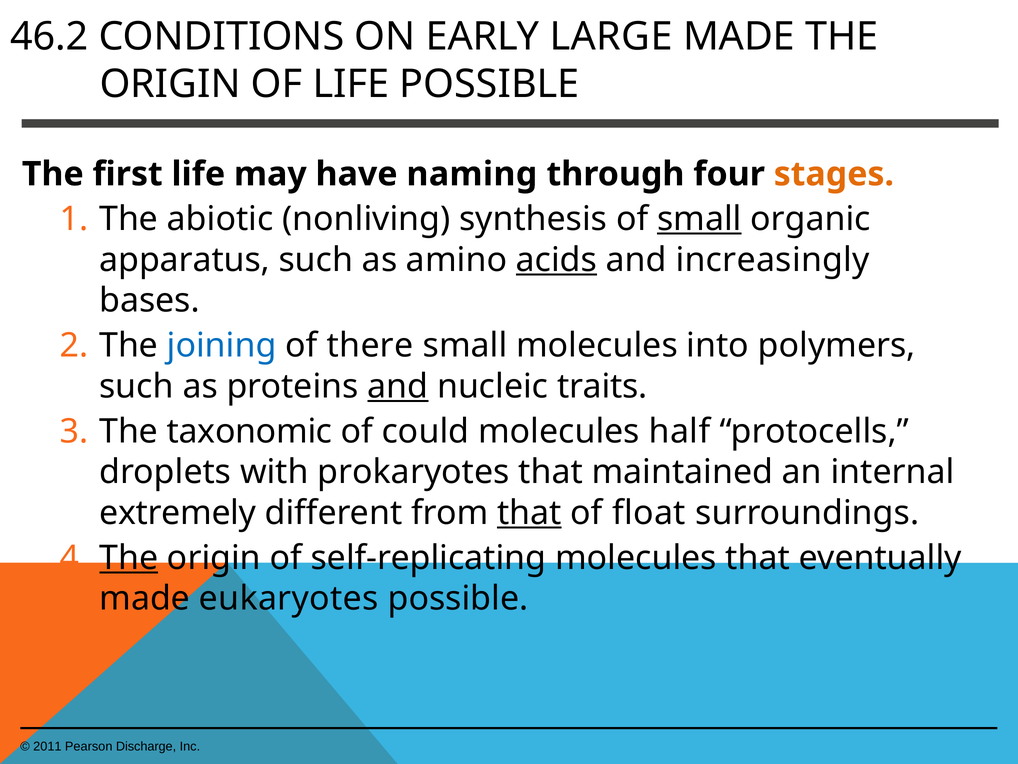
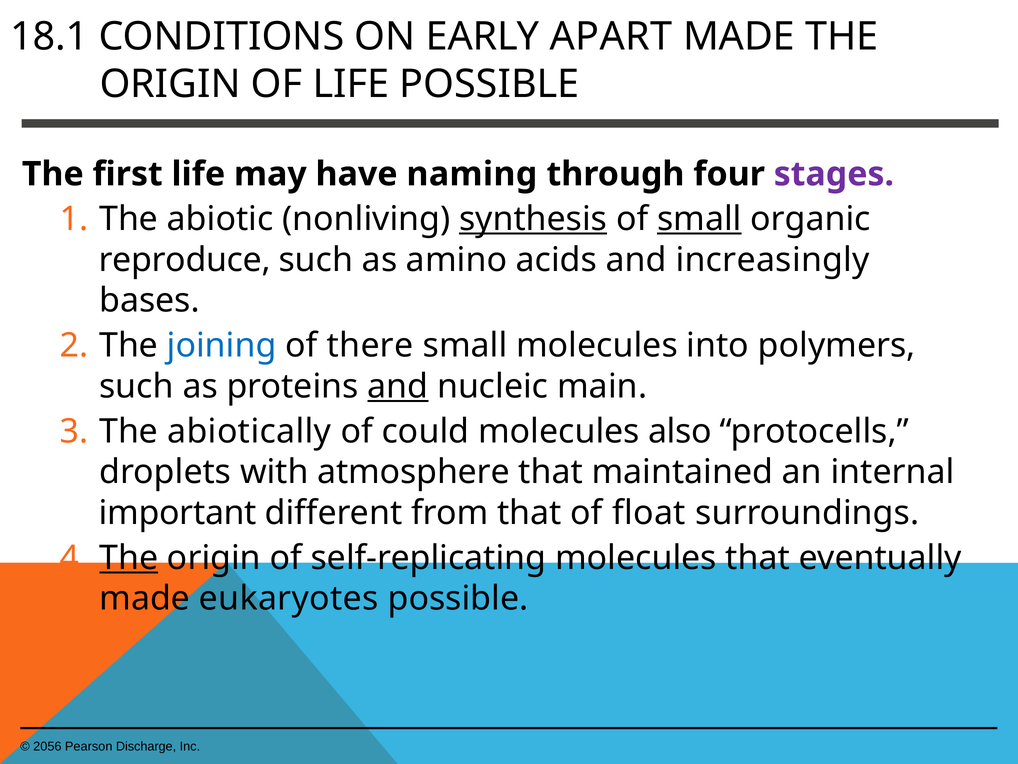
46.2: 46.2 -> 18.1
LARGE: LARGE -> APART
stages colour: orange -> purple
synthesis underline: none -> present
apparatus: apparatus -> reproduce
acids underline: present -> none
traits: traits -> main
taxonomic: taxonomic -> abiotically
half: half -> also
prokaryotes: prokaryotes -> atmosphere
extremely: extremely -> important
that at (529, 513) underline: present -> none
2011: 2011 -> 2056
